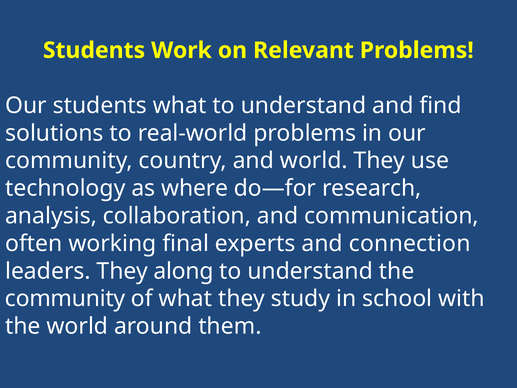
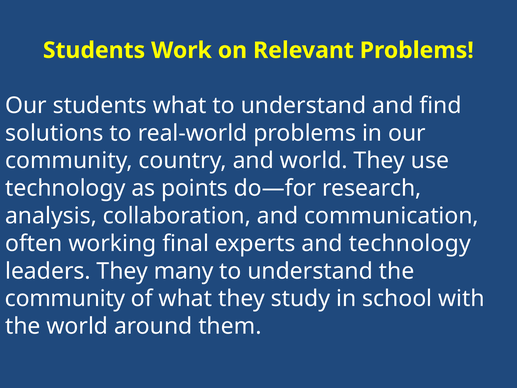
where: where -> points
and connection: connection -> technology
along: along -> many
